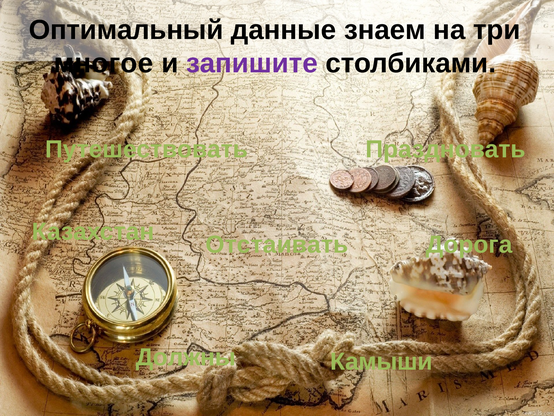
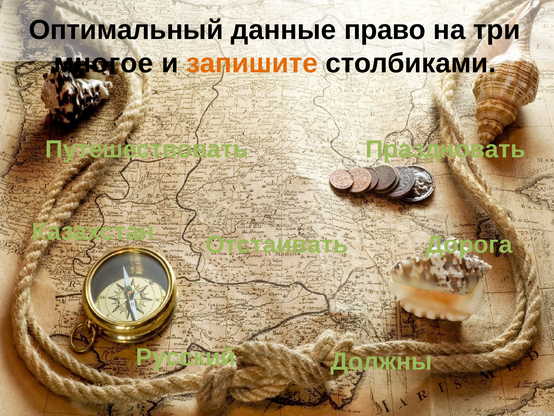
знаем: знаем -> право
запишите colour: purple -> orange
Должны: Должны -> Русский
Камыши: Камыши -> Должны
